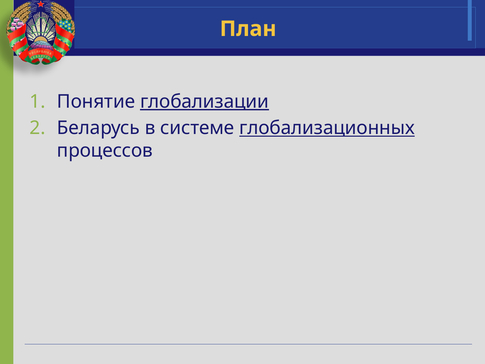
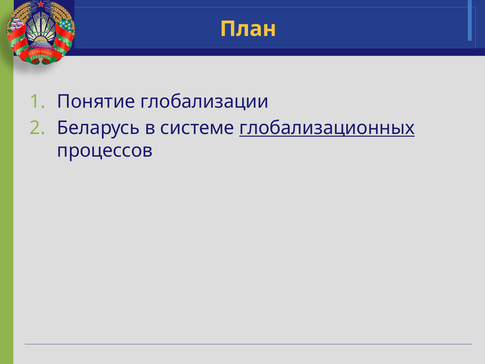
глобализации underline: present -> none
